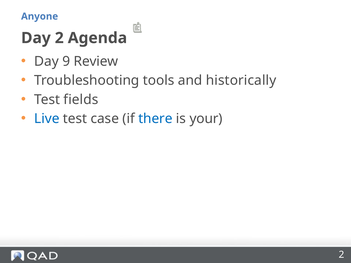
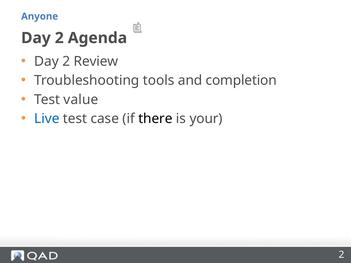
9 at (66, 61): 9 -> 2
historically: historically -> completion
fields: fields -> value
there colour: blue -> black
